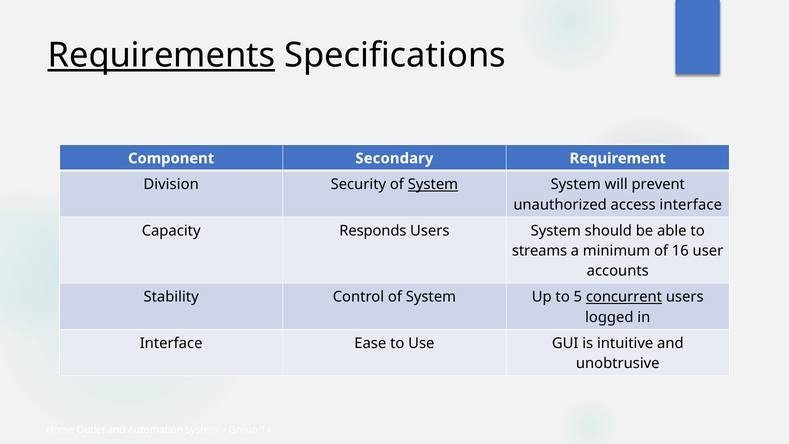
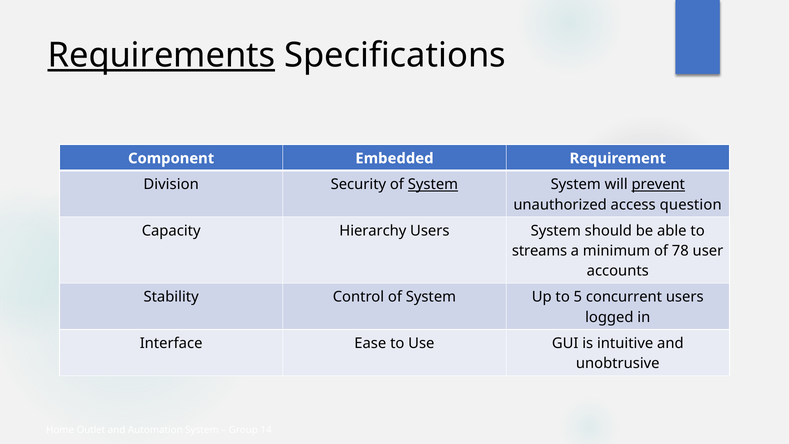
Secondary: Secondary -> Embedded
prevent underline: none -> present
access interface: interface -> question
Responds: Responds -> Hierarchy
16: 16 -> 78
concurrent underline: present -> none
